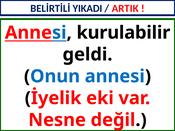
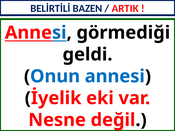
YIKADI: YIKADI -> BAZEN
kurulabilir: kurulabilir -> görmediği
